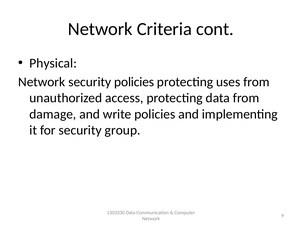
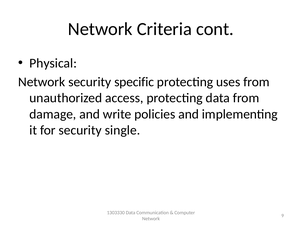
security policies: policies -> specific
group: group -> single
